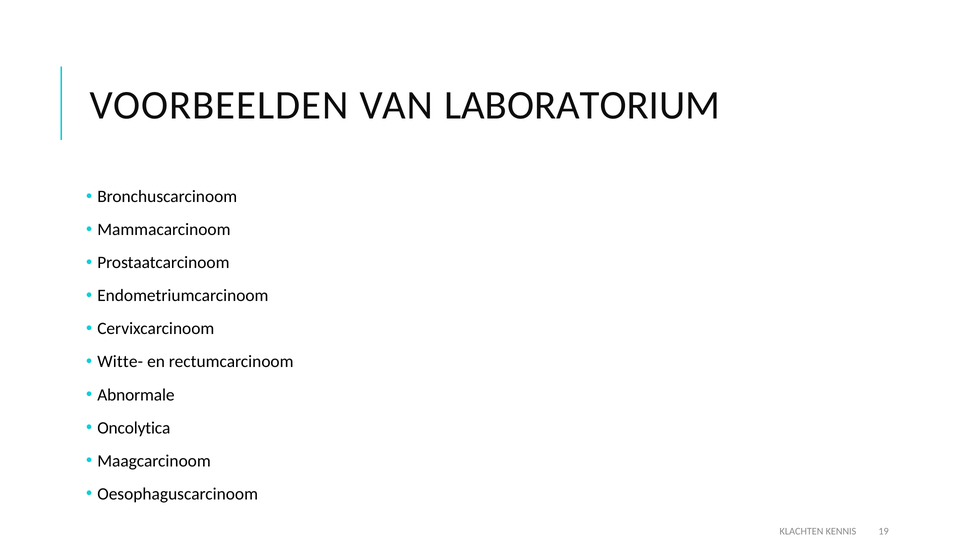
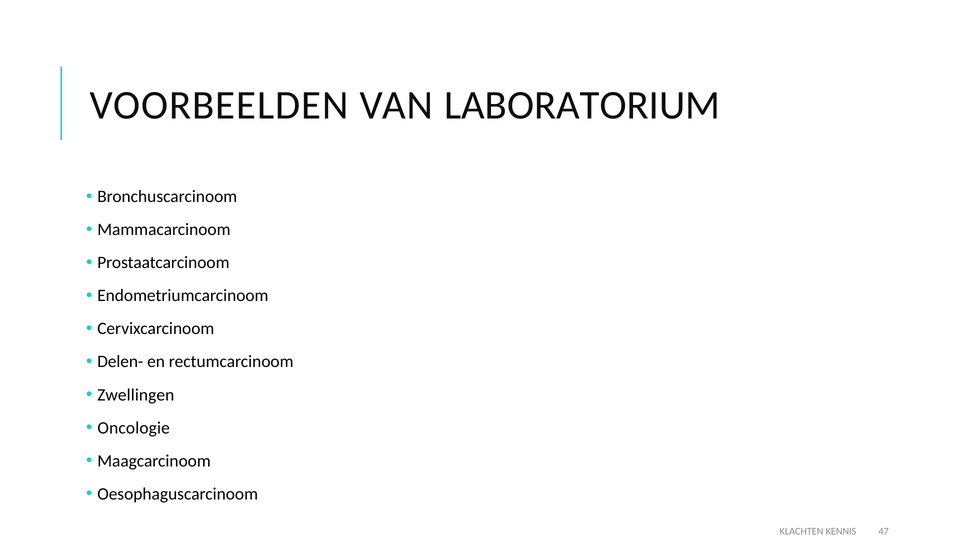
Witte-: Witte- -> Delen-
Abnormale: Abnormale -> Zwellingen
Oncolytica: Oncolytica -> Oncologie
19: 19 -> 47
